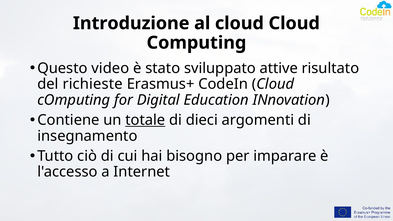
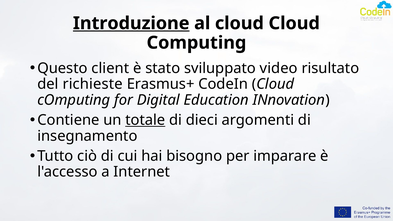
Introduzione underline: none -> present
video: video -> client
attive: attive -> video
